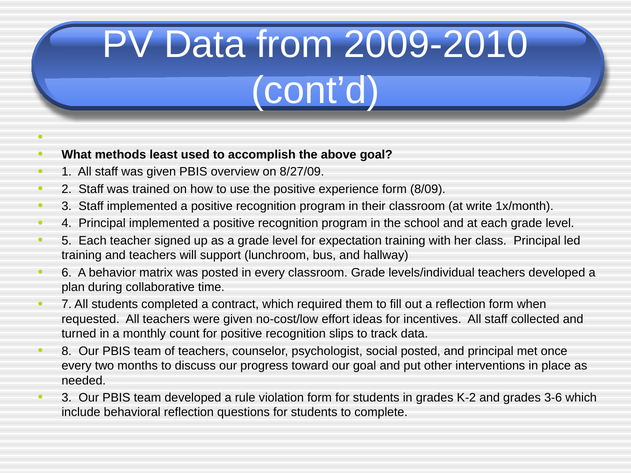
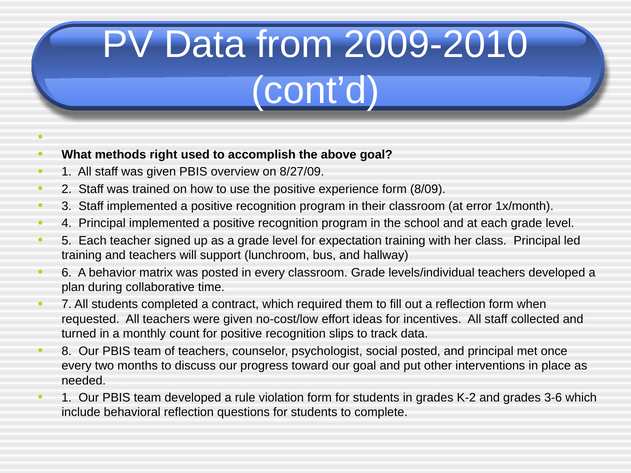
least: least -> right
write: write -> error
3 at (67, 398): 3 -> 1
